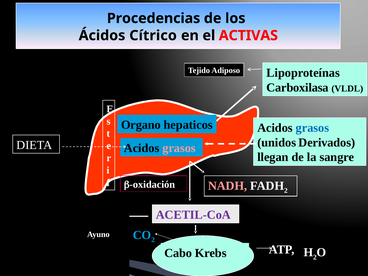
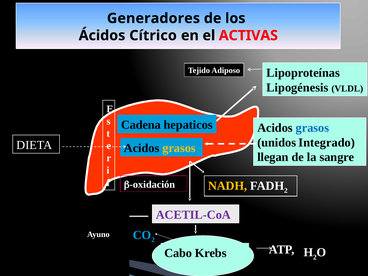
Procedencias: Procedencias -> Generadores
Carboxilasa: Carboxilasa -> Lipogénesis
Organo: Organo -> Cadena
Derivados: Derivados -> Integrado
grasos at (179, 148) colour: pink -> yellow
NADH colour: pink -> yellow
